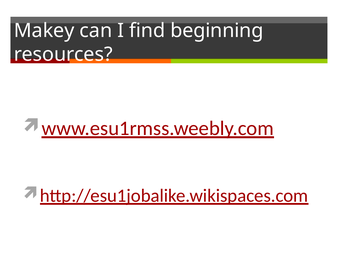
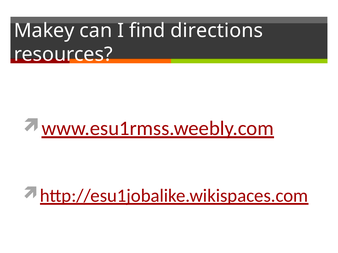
beginning: beginning -> directions
